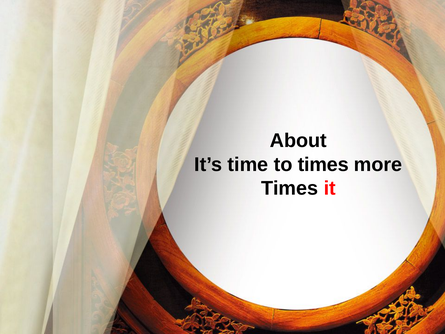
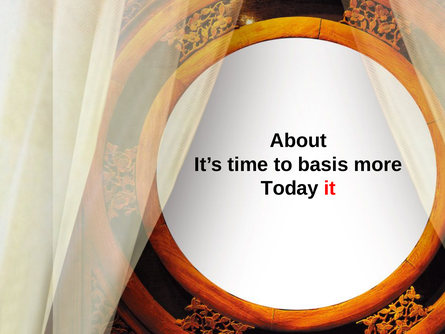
to times: times -> basis
Times at (290, 188): Times -> Today
